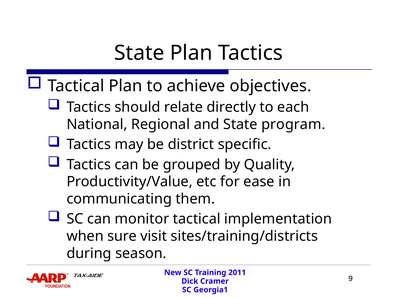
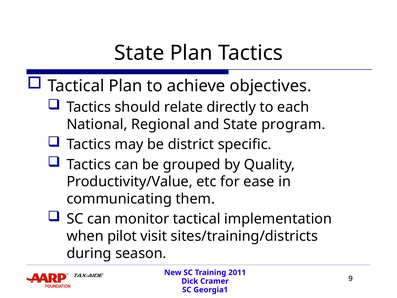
sure: sure -> pilot
